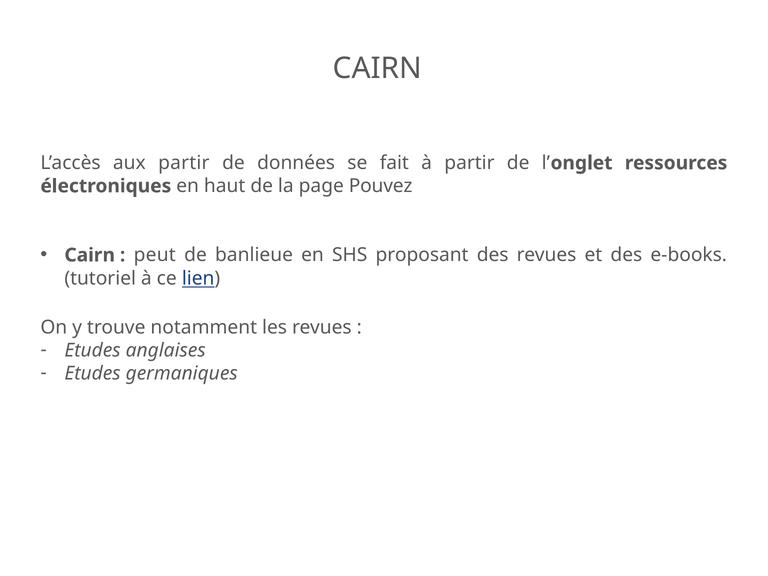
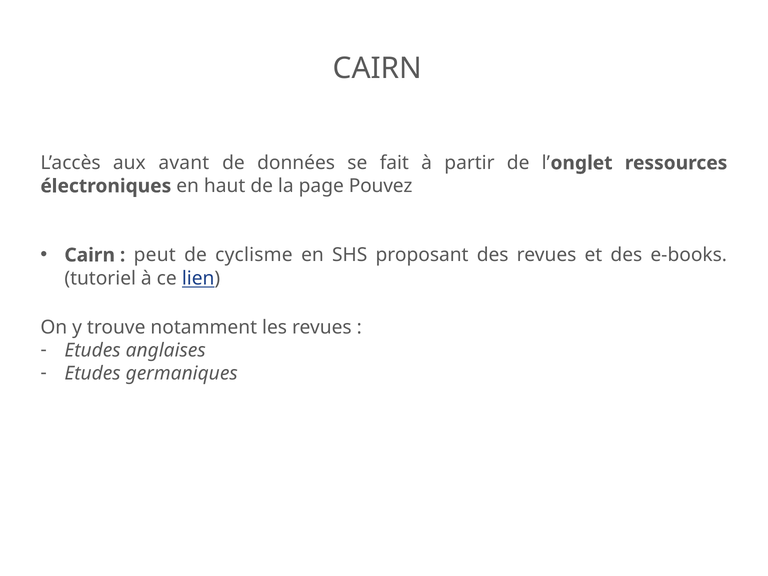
aux partir: partir -> avant
banlieue: banlieue -> cyclisme
